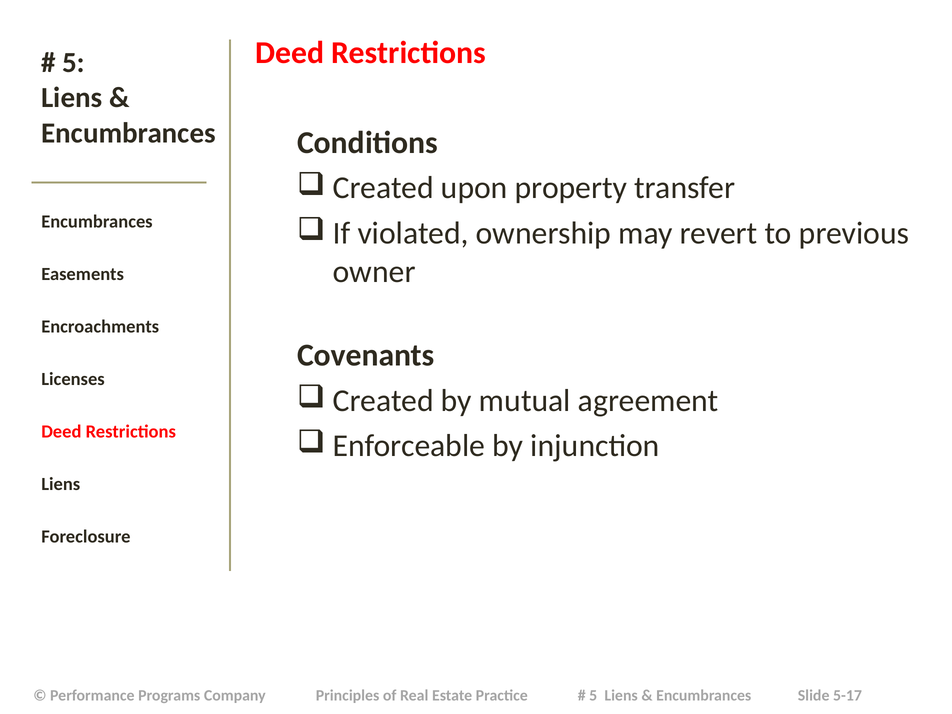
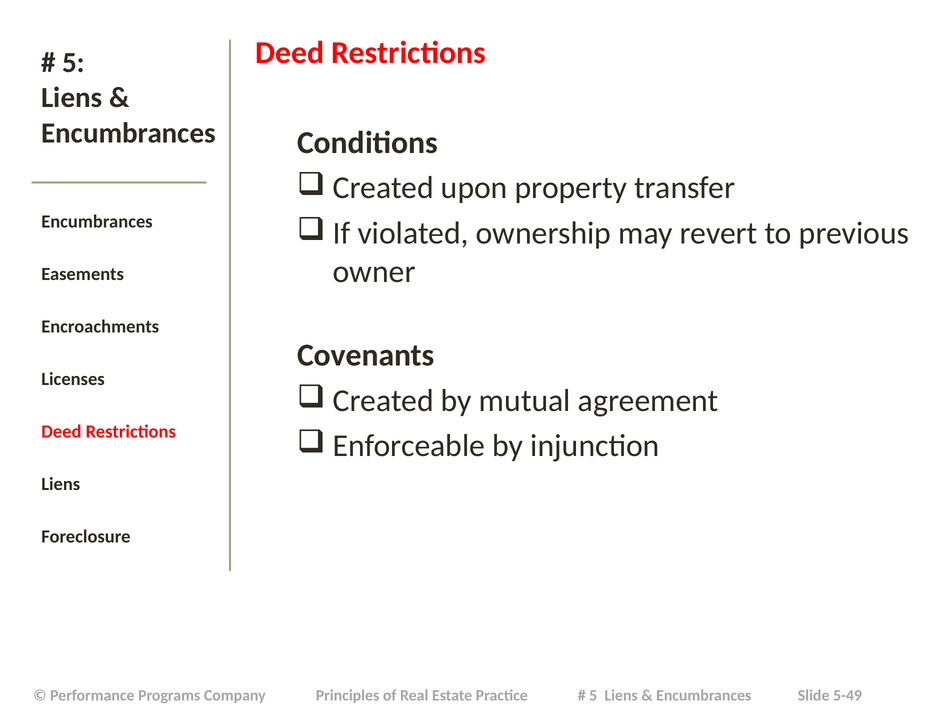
5-17: 5-17 -> 5-49
